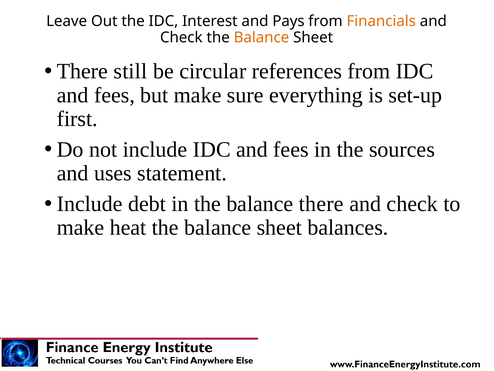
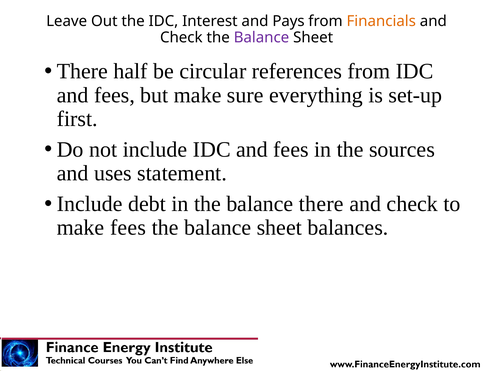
Balance at (261, 38) colour: orange -> purple
still: still -> half
make heat: heat -> fees
